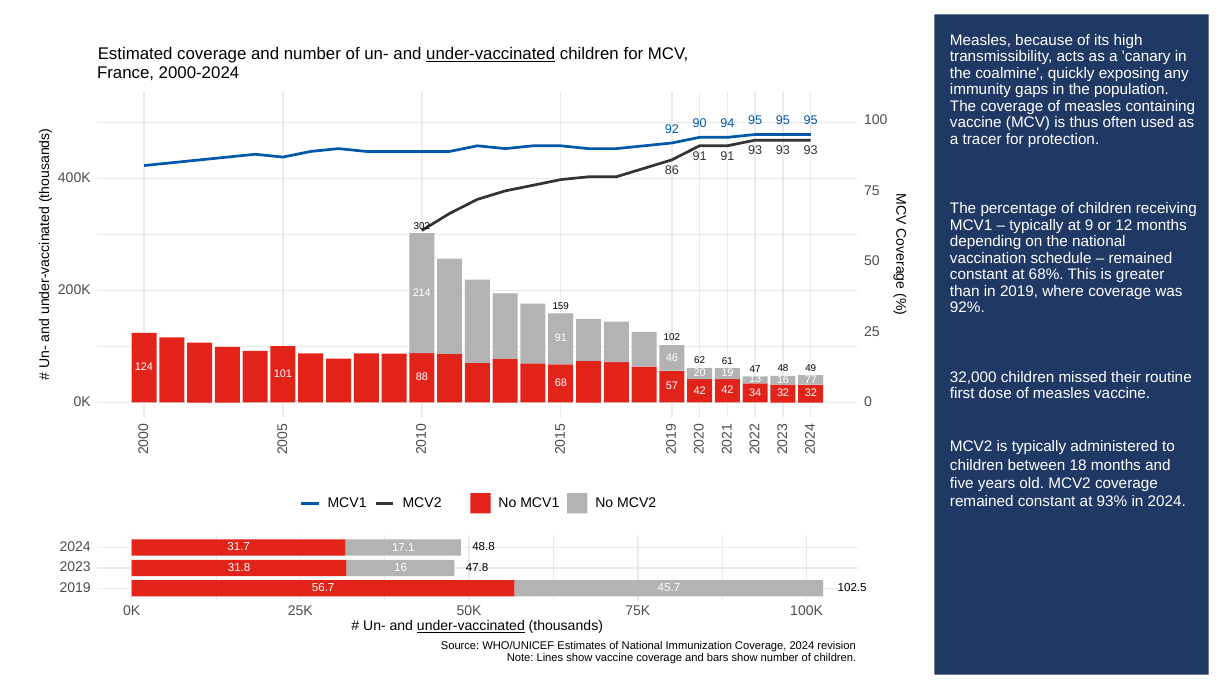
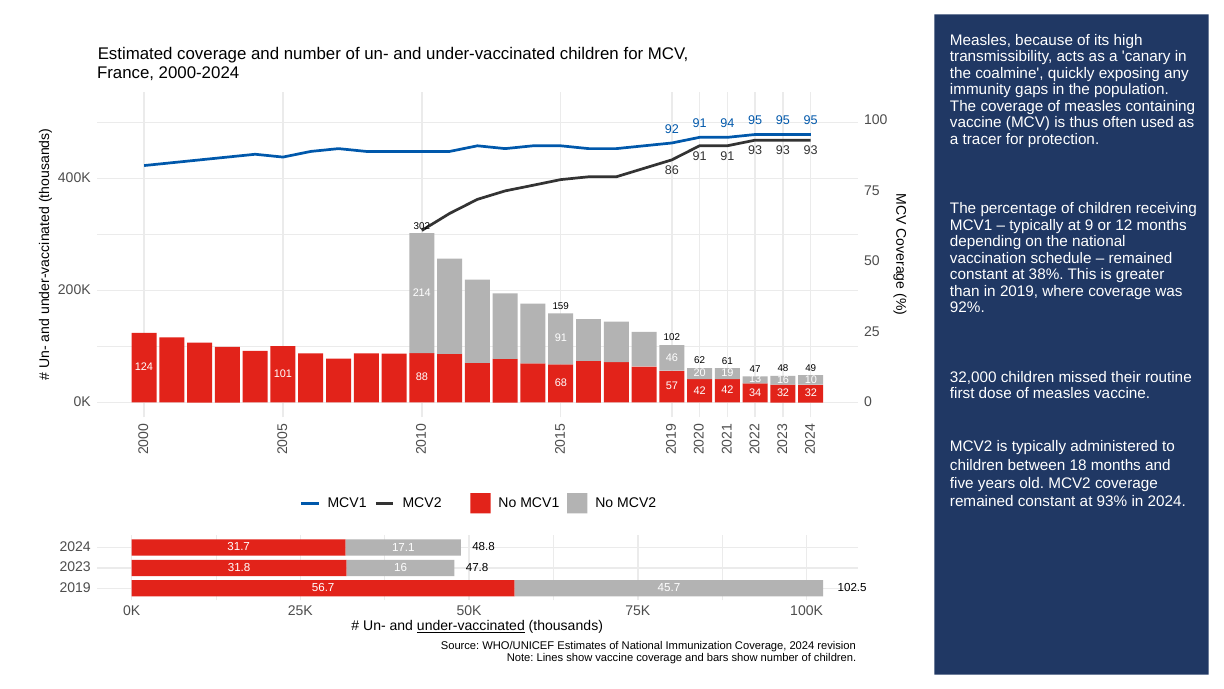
under-vaccinated at (491, 54) underline: present -> none
92 90: 90 -> 91
68%: 68% -> 38%
77: 77 -> 10
